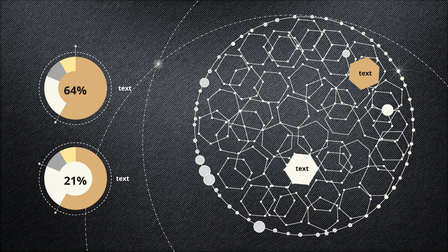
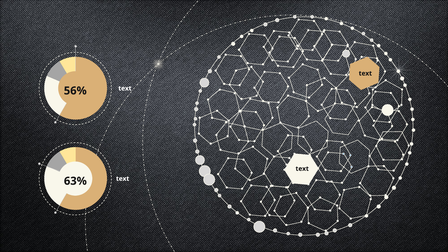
64%: 64% -> 56%
21%: 21% -> 63%
